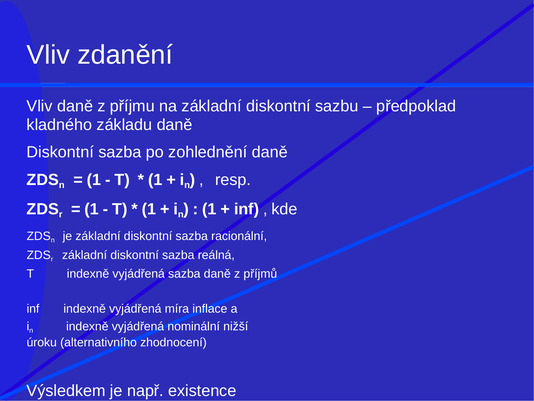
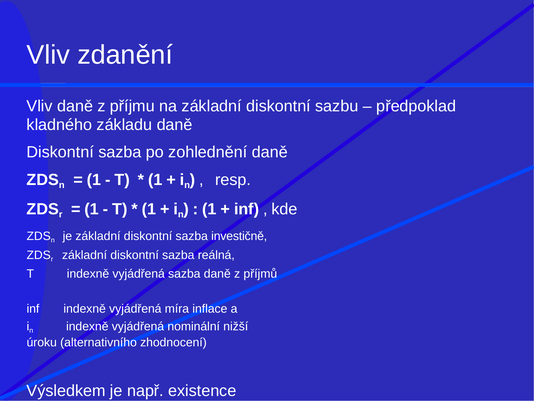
racionální: racionální -> investičně
